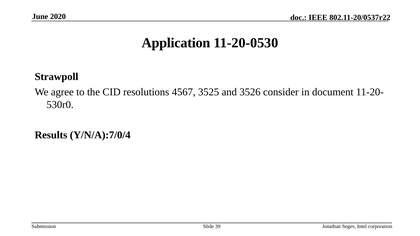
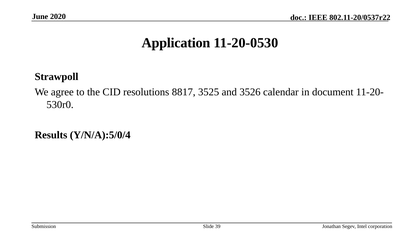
4567: 4567 -> 8817
consider: consider -> calendar
Y/N/A):7/0/4: Y/N/A):7/0/4 -> Y/N/A):5/0/4
